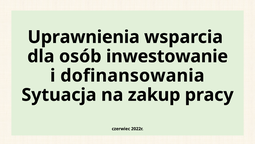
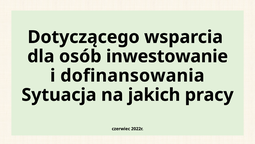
Uprawnienia: Uprawnienia -> Dotyczącego
zakup: zakup -> jakich
